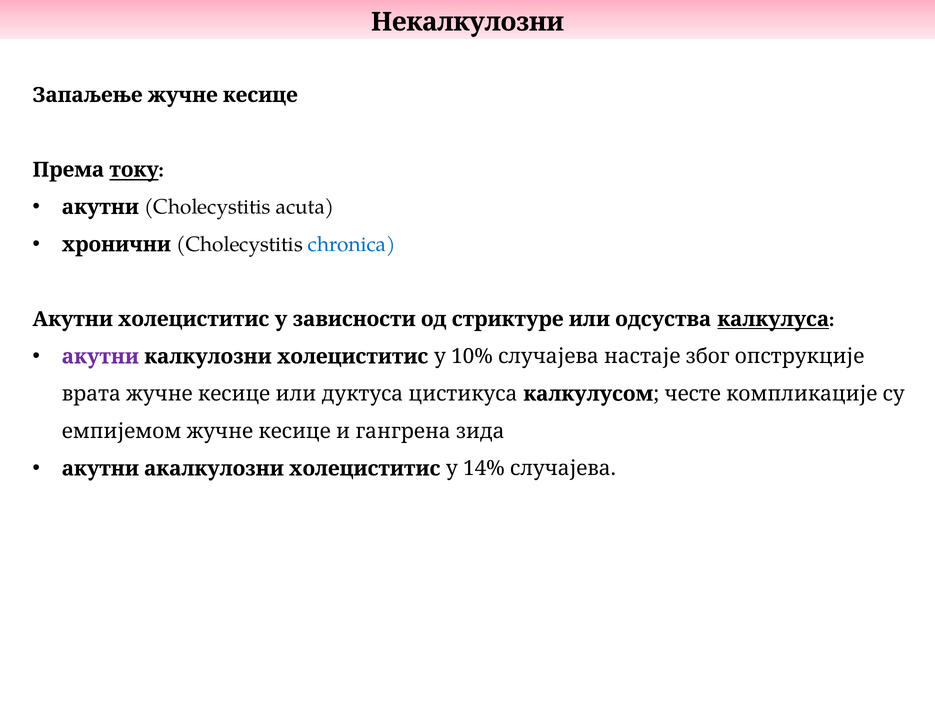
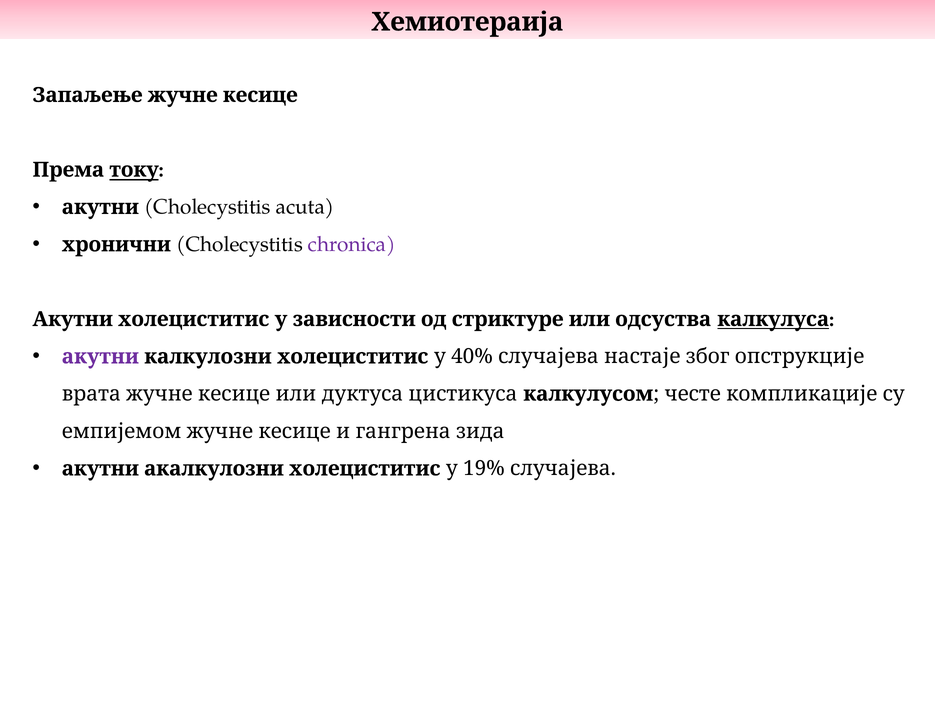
Некалкулозни: Некалкулозни -> Хемиотераија
chronica colour: blue -> purple
10%: 10% -> 40%
14%: 14% -> 19%
